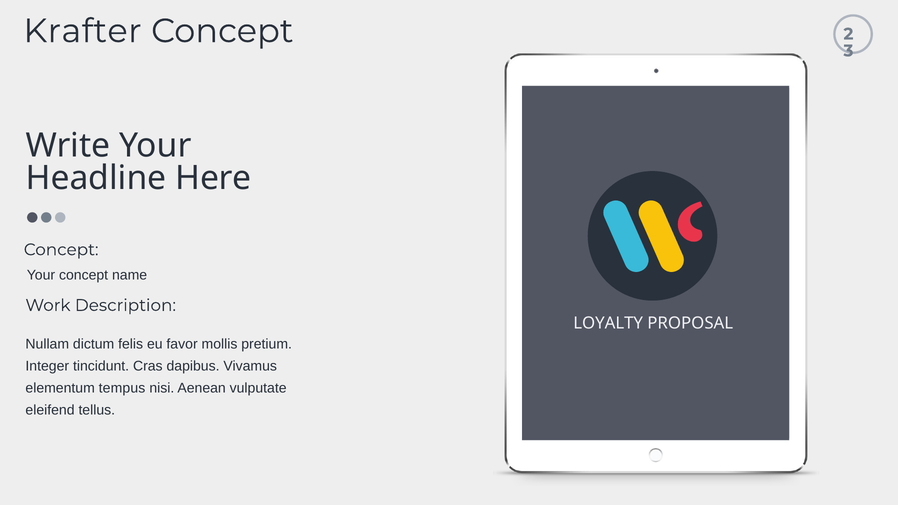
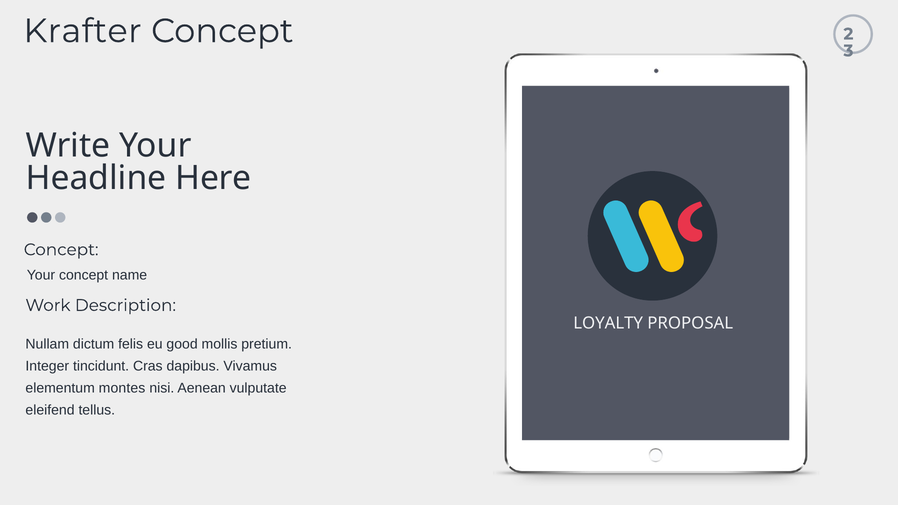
favor: favor -> good
tempus: tempus -> montes
